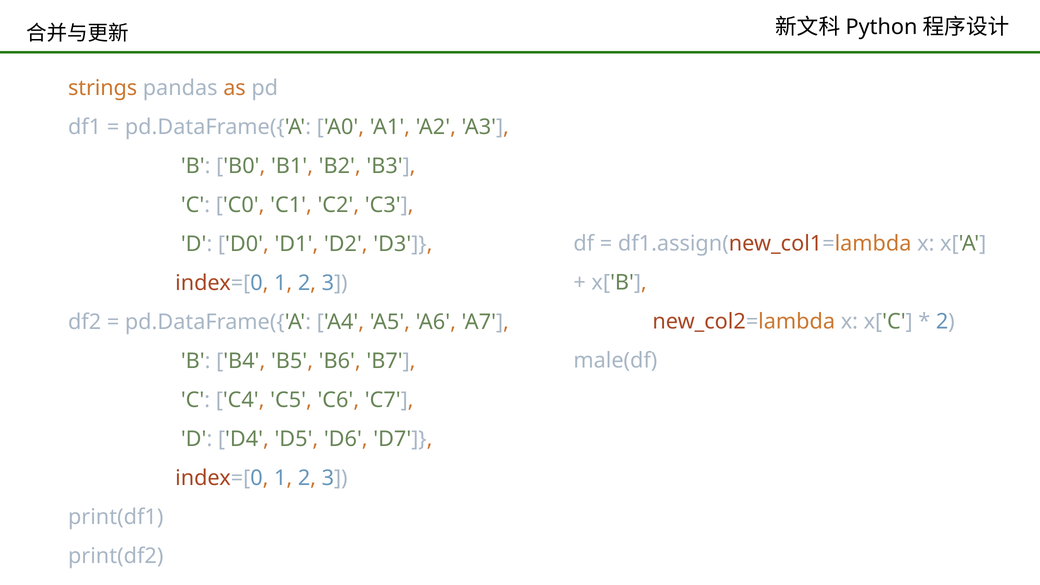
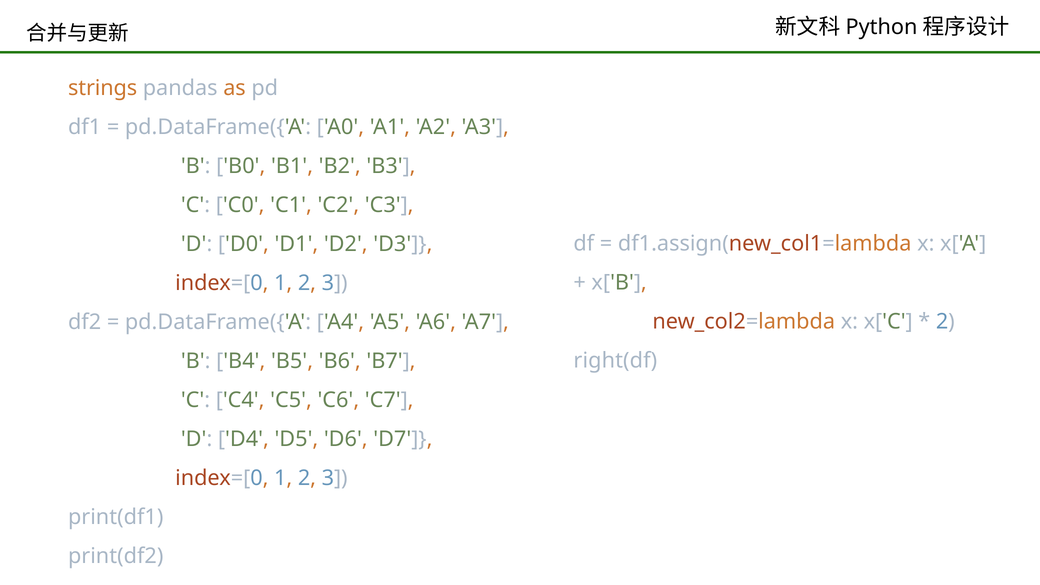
male(df: male(df -> right(df
